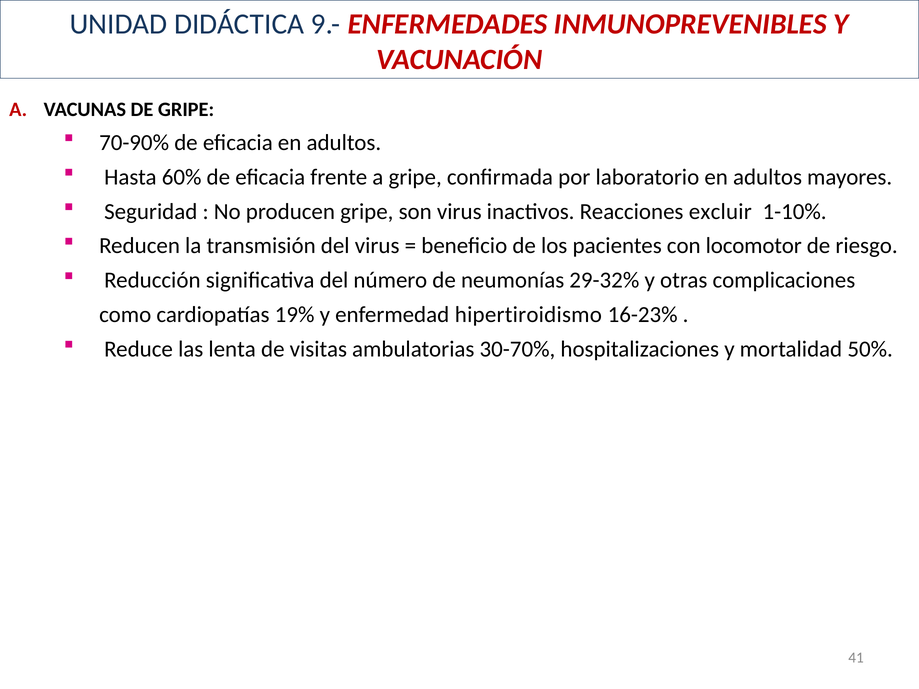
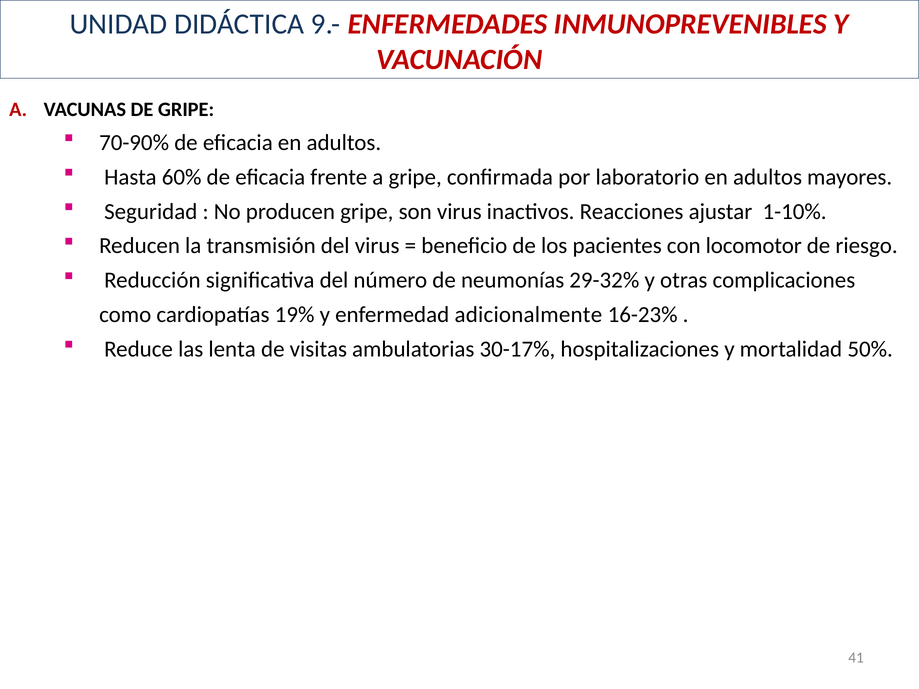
excluir: excluir -> ajustar
hipertiroidismo: hipertiroidismo -> adicionalmente
30-70%: 30-70% -> 30-17%
